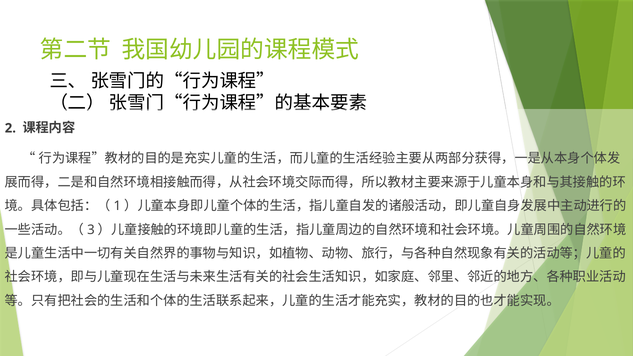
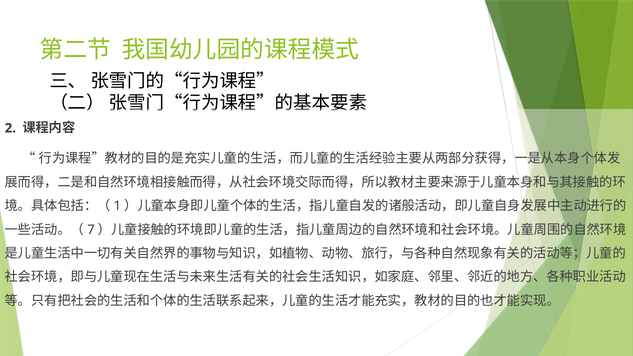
3: 3 -> 7
